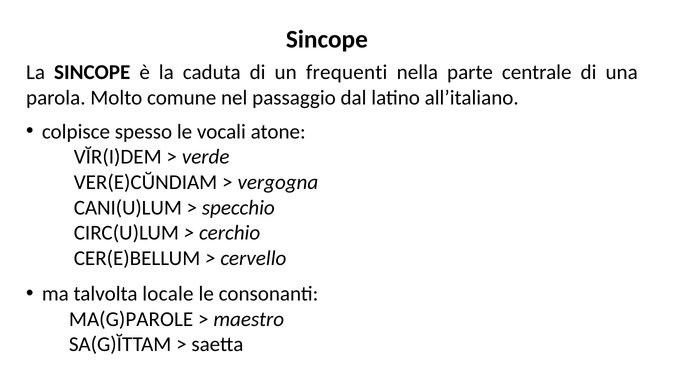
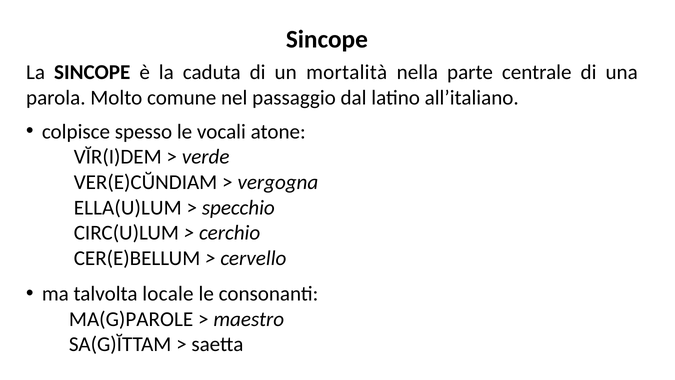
frequenti: frequenti -> mortalità
CANI(U)LUM: CANI(U)LUM -> ELLA(U)LUM
